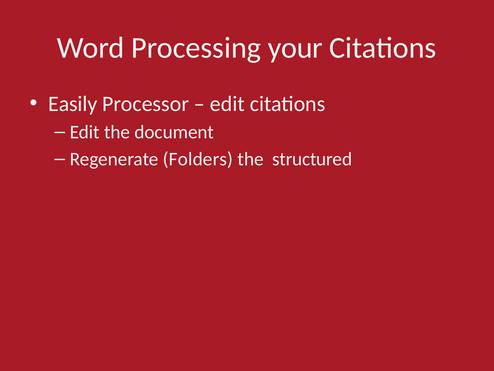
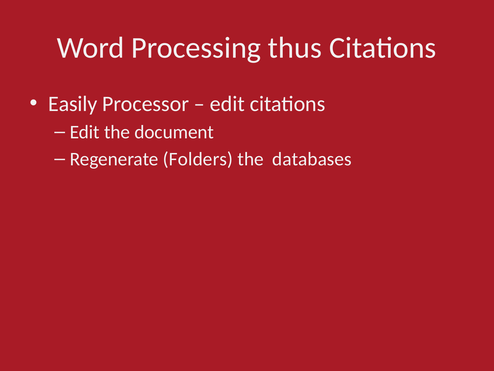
your: your -> thus
structured: structured -> databases
